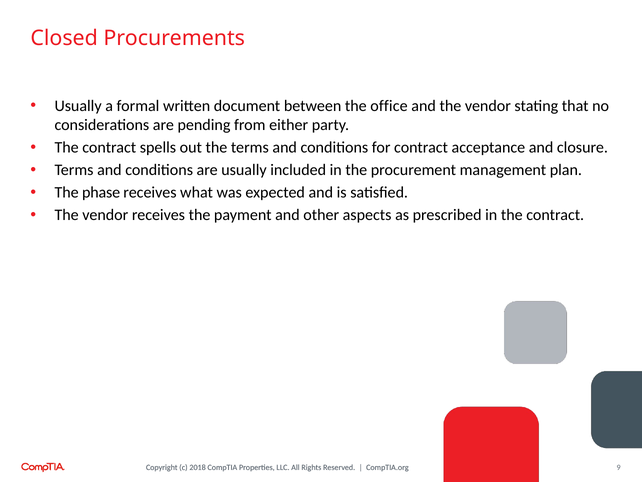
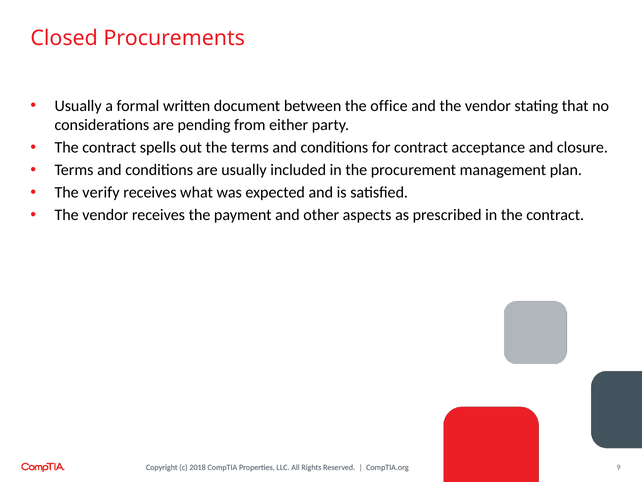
phase: phase -> verify
